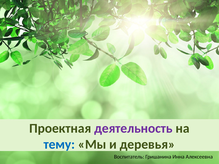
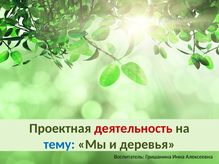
деятельность colour: purple -> red
